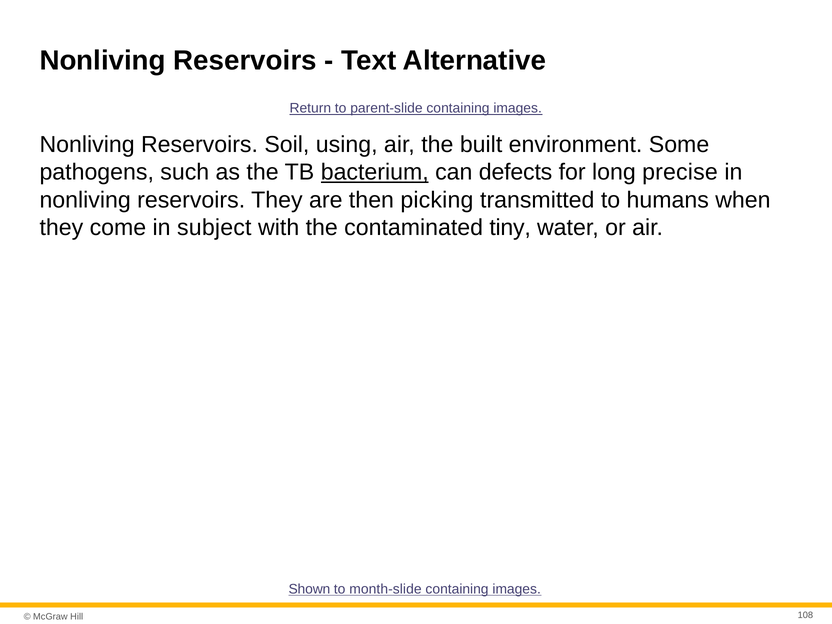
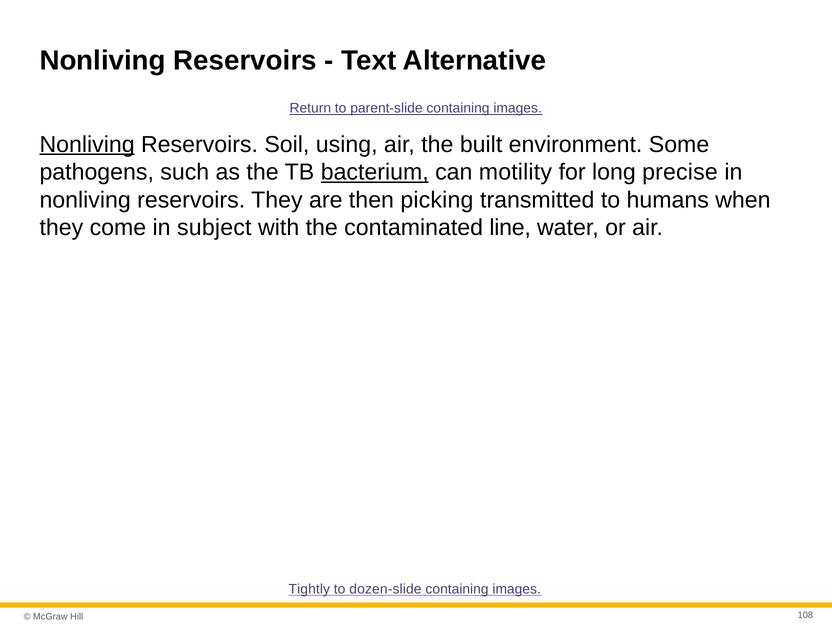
Nonliving at (87, 144) underline: none -> present
defects: defects -> motility
tiny: tiny -> line
Shown: Shown -> Tightly
month-slide: month-slide -> dozen-slide
